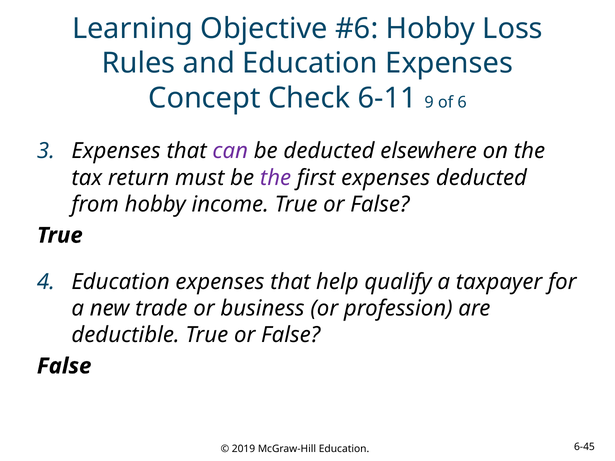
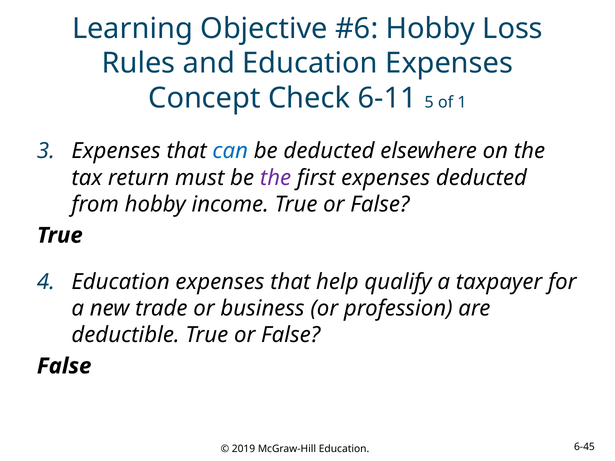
9: 9 -> 5
6: 6 -> 1
can colour: purple -> blue
